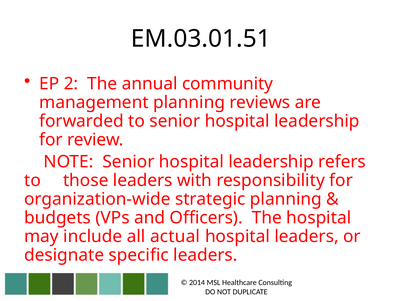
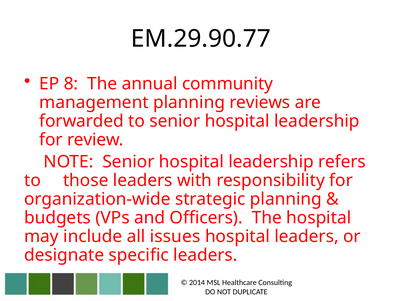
EM.03.01.51: EM.03.01.51 -> EM.29.90.77
2: 2 -> 8
actual: actual -> issues
